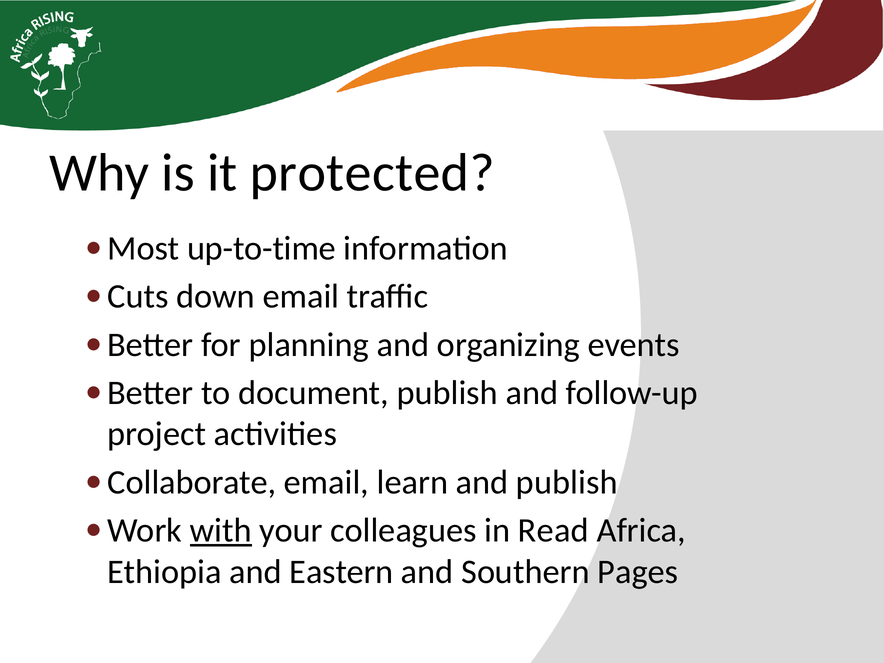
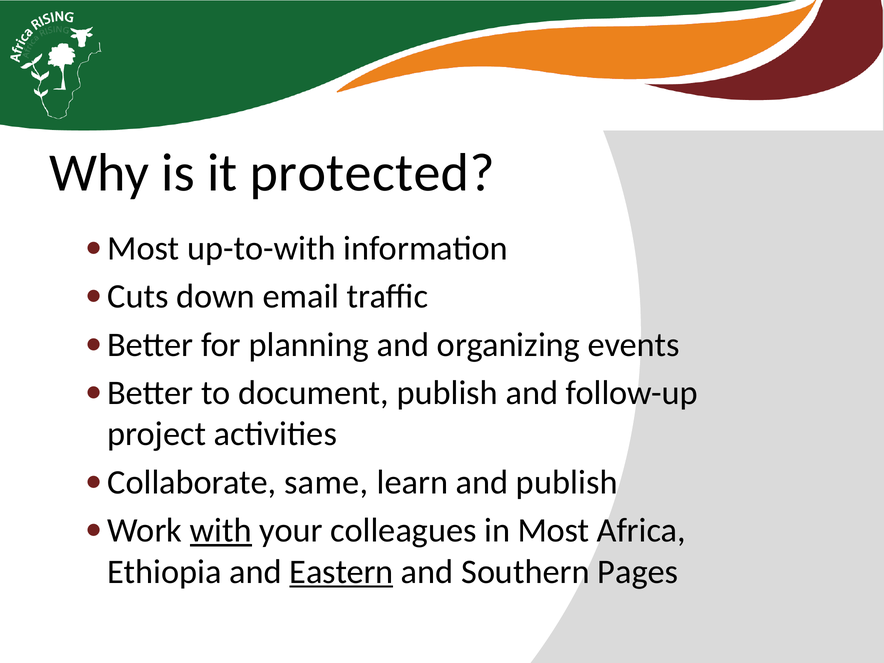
up-to-time: up-to-time -> up-to-with
Collaborate email: email -> same
in Read: Read -> Most
Eastern underline: none -> present
